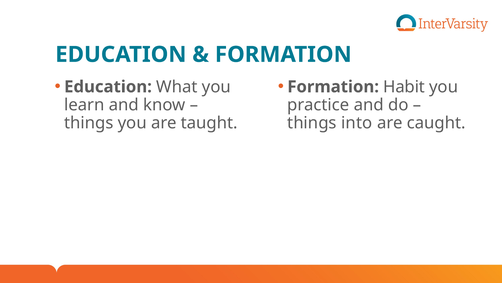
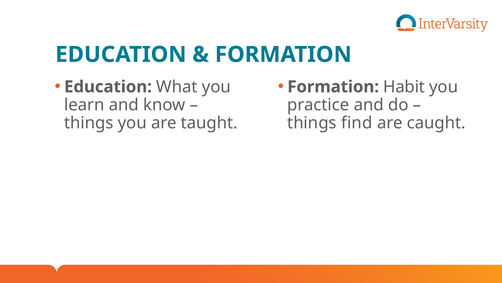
into: into -> find
